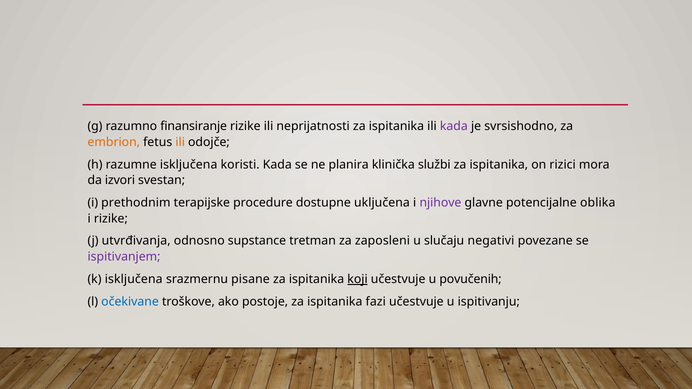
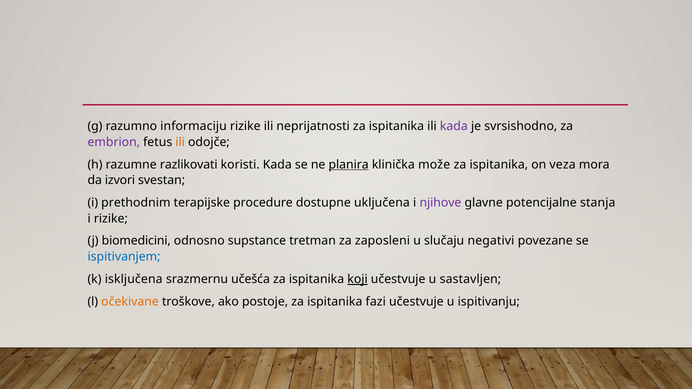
finansiranje: finansiranje -> informaciju
embrion colour: orange -> purple
razumne isključena: isključena -> razlikovati
planira underline: none -> present
službi: službi -> može
rizici: rizici -> veza
oblika: oblika -> stanja
utvrđivanja: utvrđivanja -> biomedicini
ispitivanjem colour: purple -> blue
pisane: pisane -> učešća
povučenih: povučenih -> sastavljen
očekivane colour: blue -> orange
